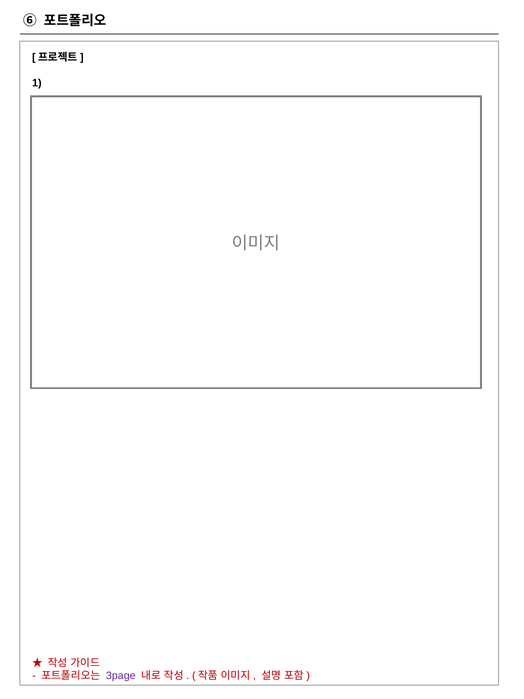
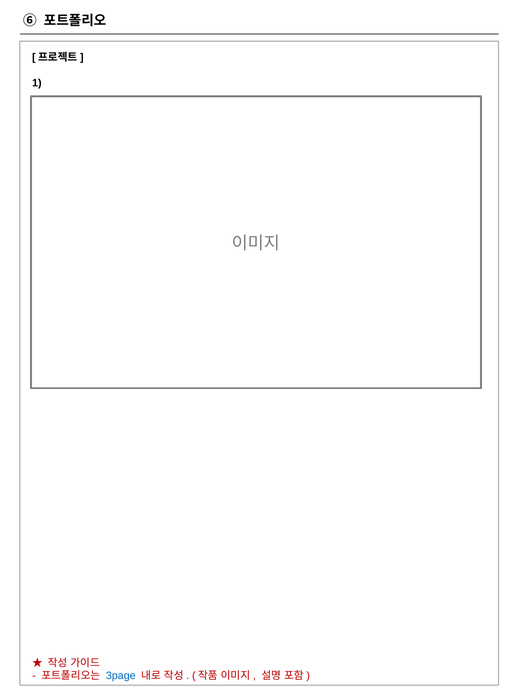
3page colour: purple -> blue
